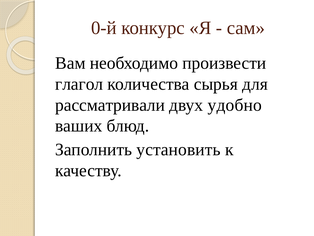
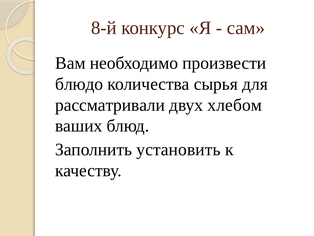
0-й: 0-й -> 8-й
глагол: глагол -> блюдо
удобно: удобно -> хлебом
